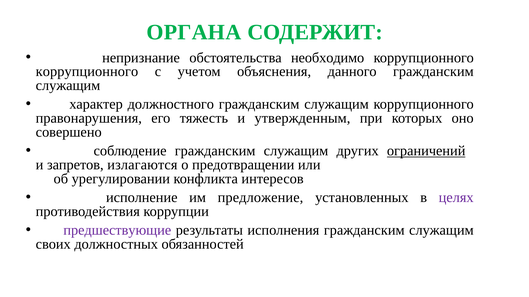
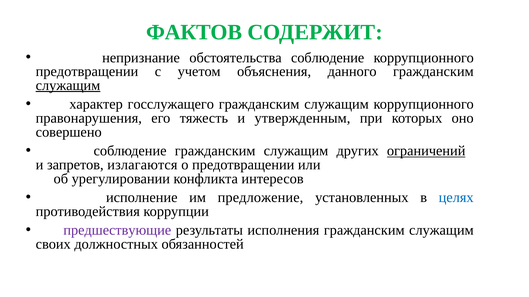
ОРГАНА: ОРГАНА -> ФАКТОВ
обстоятельства необходимо: необходимо -> соблюдение
коррупционного at (87, 72): коррупционного -> предотвращении
служащим at (68, 86) underline: none -> present
должностного: должностного -> госслужащего
целях colour: purple -> blue
